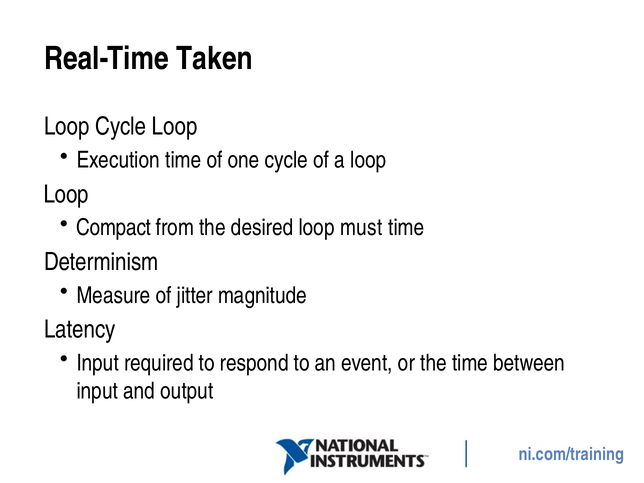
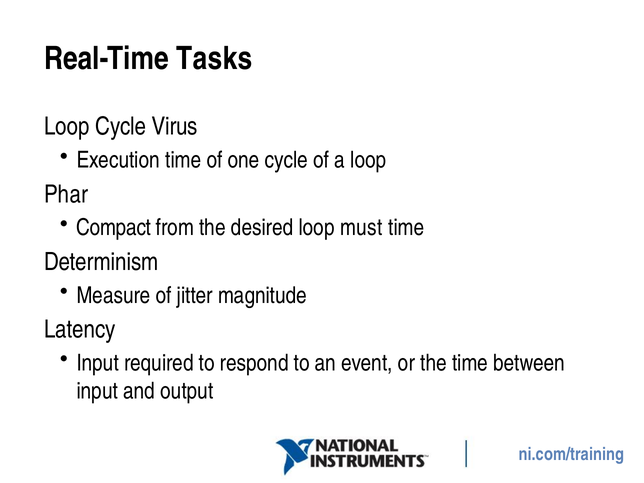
Taken: Taken -> Tasks
Cycle Loop: Loop -> Virus
Loop at (66, 194): Loop -> Phar
